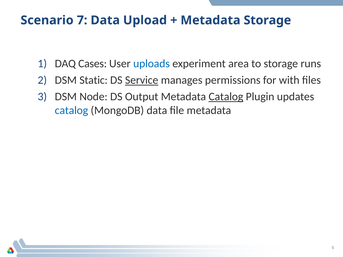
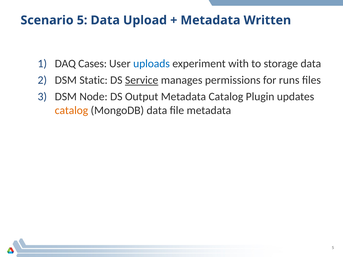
Scenario 7: 7 -> 5
Metadata Storage: Storage -> Written
area: area -> with
storage runs: runs -> data
with: with -> runs
Catalog at (226, 97) underline: present -> none
catalog at (71, 111) colour: blue -> orange
